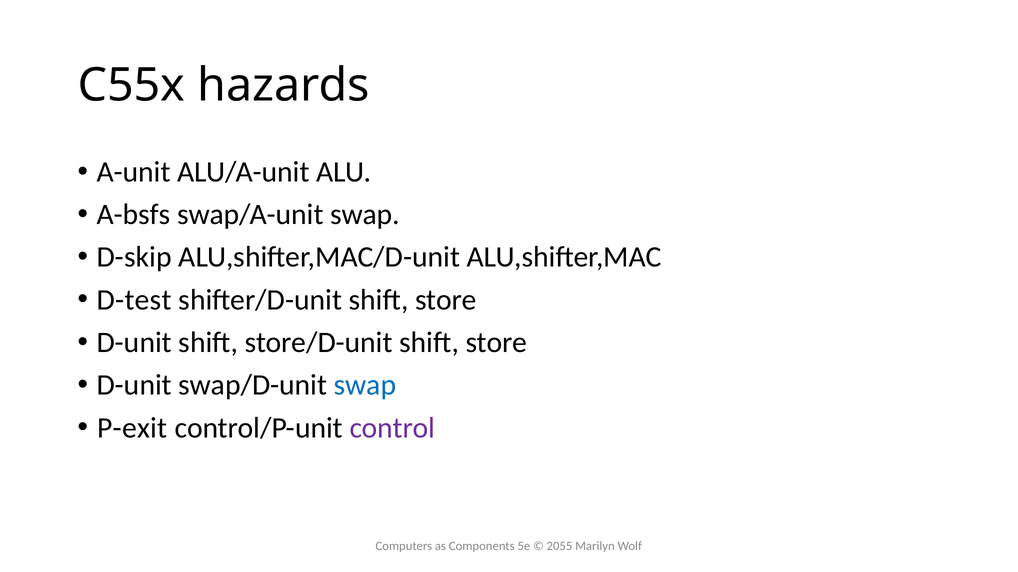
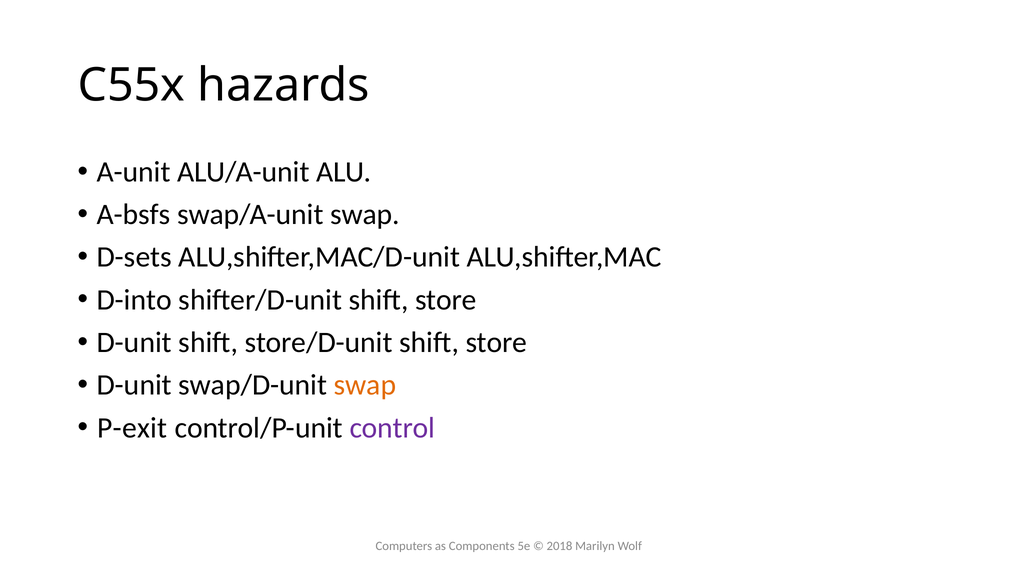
D-skip: D-skip -> D-sets
D-test: D-test -> D-into
swap at (365, 386) colour: blue -> orange
2055: 2055 -> 2018
